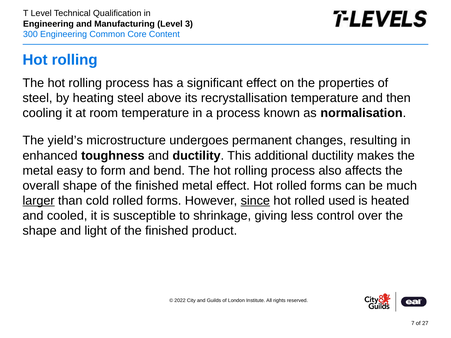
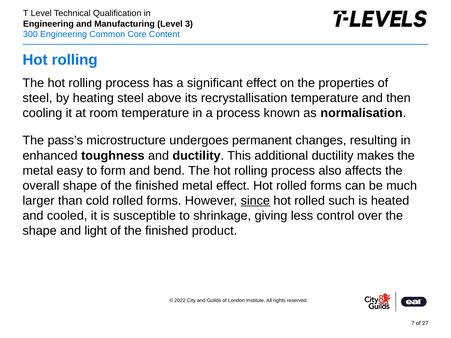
yield’s: yield’s -> pass’s
larger underline: present -> none
used: used -> such
